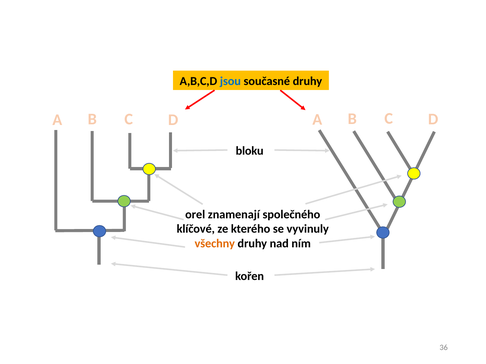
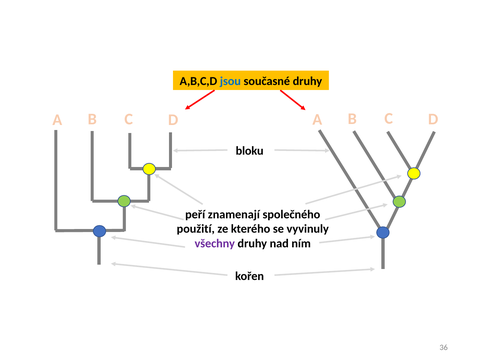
orel: orel -> peří
klíčové: klíčové -> použití
všechny colour: orange -> purple
